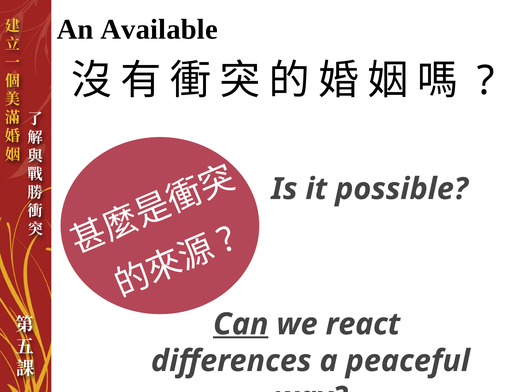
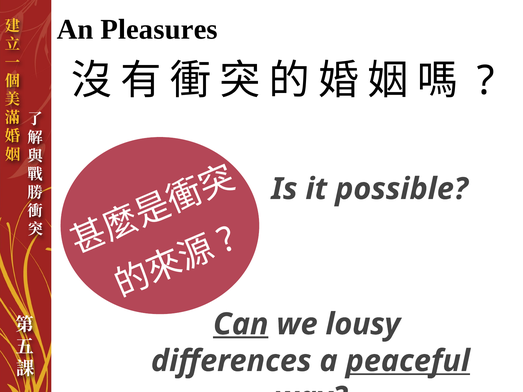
Available: Available -> Pleasures
react: react -> lousy
peaceful underline: none -> present
